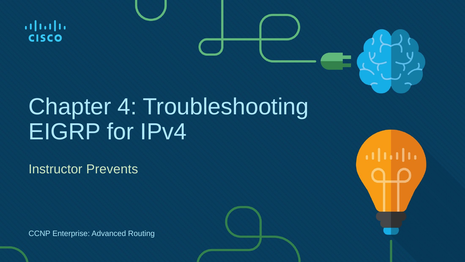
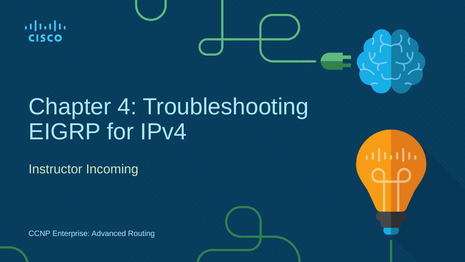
Prevents: Prevents -> Incoming
